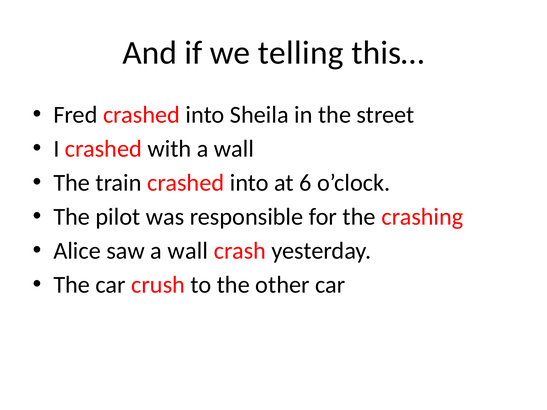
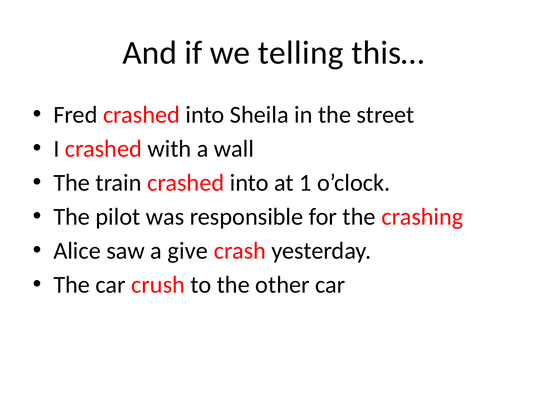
6: 6 -> 1
saw a wall: wall -> give
